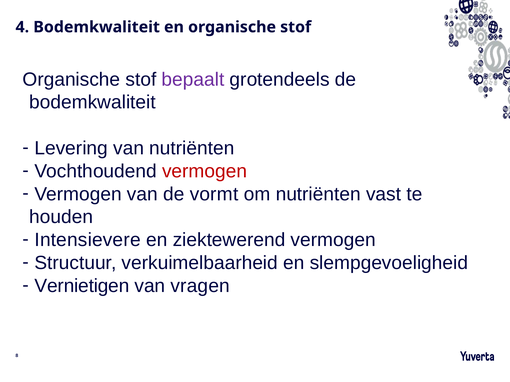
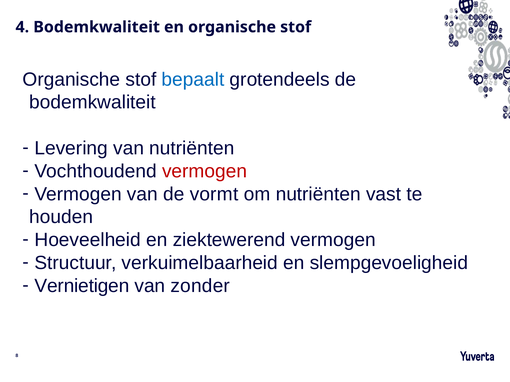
bepaalt colour: purple -> blue
Intensievere: Intensievere -> Hoeveelheid
vragen: vragen -> zonder
